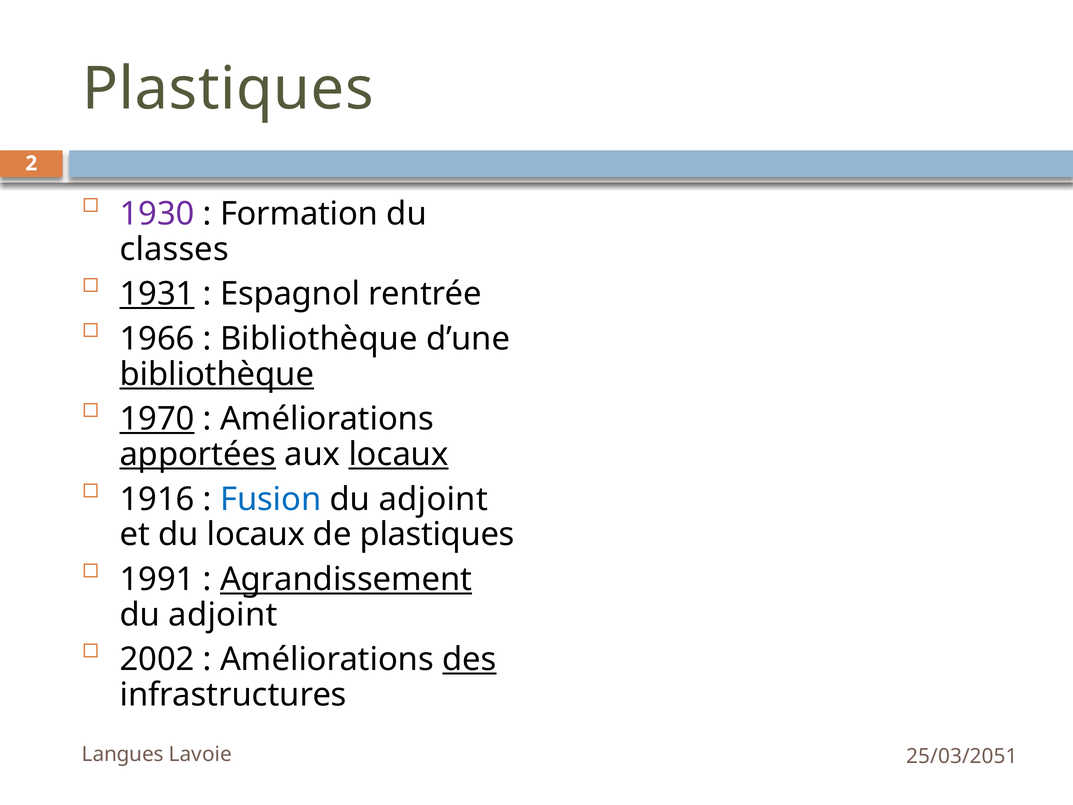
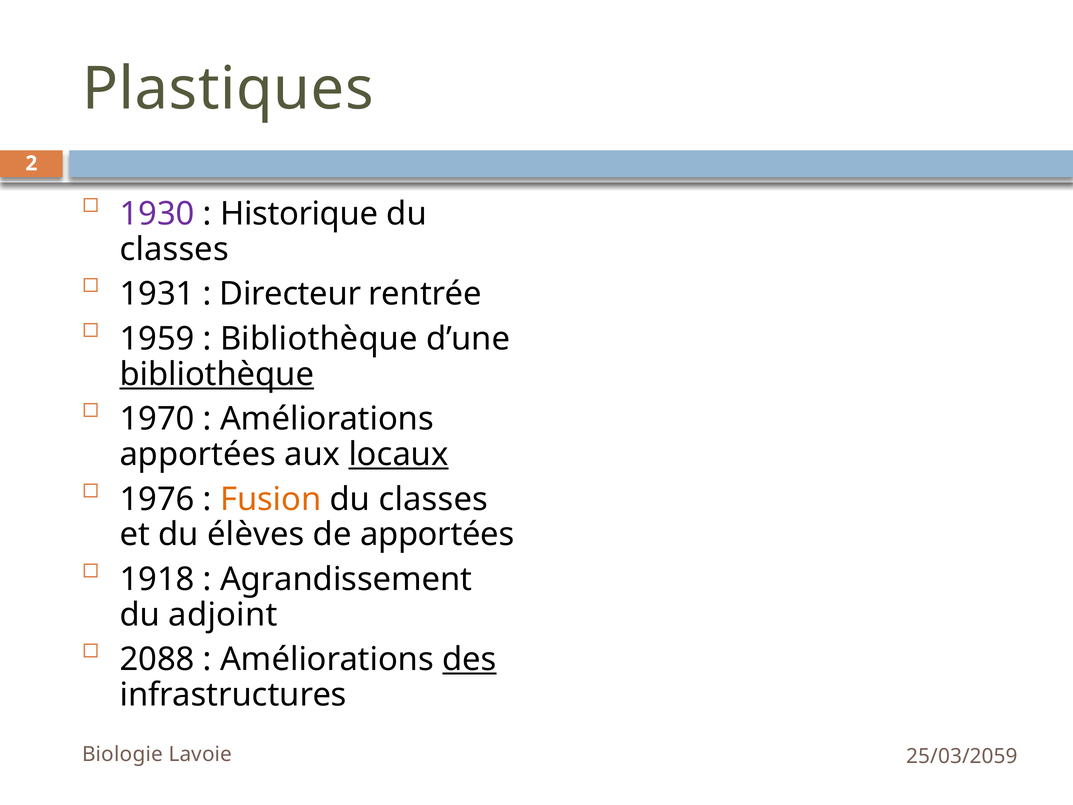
Formation: Formation -> Historique
1931 underline: present -> none
Espagnol: Espagnol -> Directeur
1966: 1966 -> 1959
1970 underline: present -> none
apportées at (198, 454) underline: present -> none
1916: 1916 -> 1976
Fusion colour: blue -> orange
adjoint at (433, 499): adjoint -> classes
du locaux: locaux -> élèves
de plastiques: plastiques -> apportées
1991: 1991 -> 1918
Agrandissement underline: present -> none
2002: 2002 -> 2088
Langues: Langues -> Biologie
25/03/2051: 25/03/2051 -> 25/03/2059
